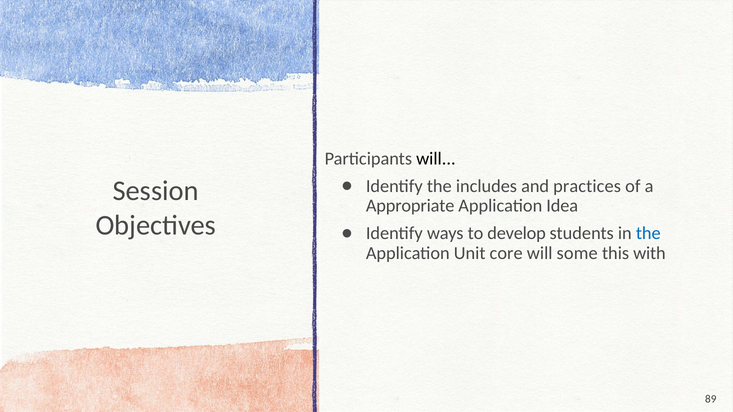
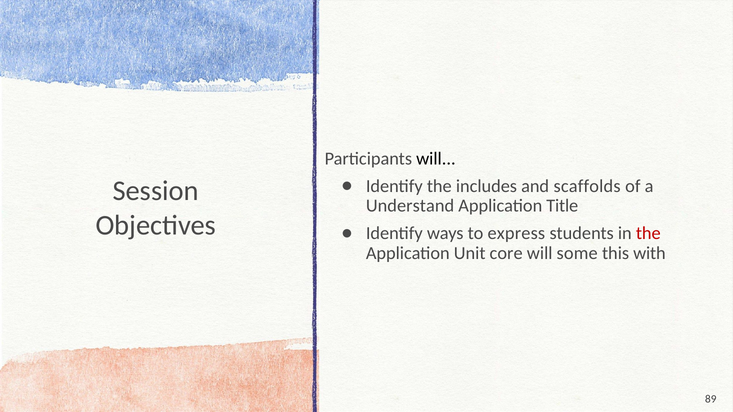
practices: practices -> scaffolds
Appropriate: Appropriate -> Understand
Idea: Idea -> Title
develop: develop -> express
the at (648, 233) colour: blue -> red
